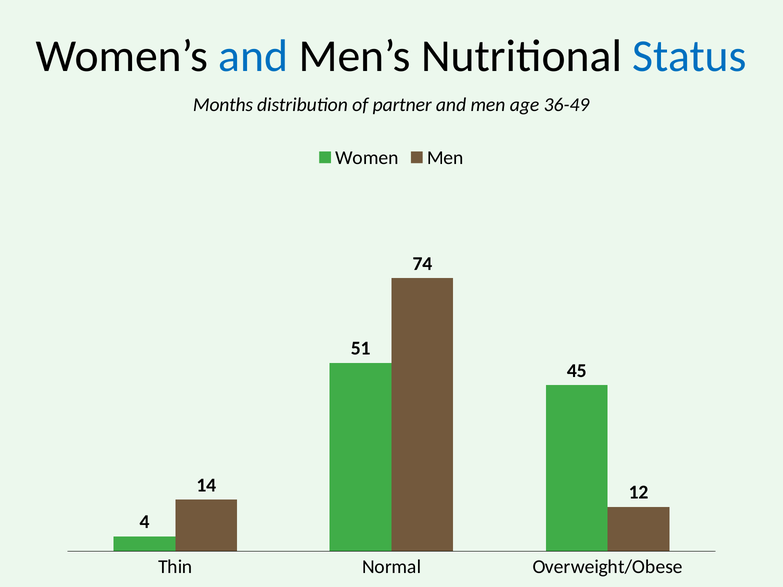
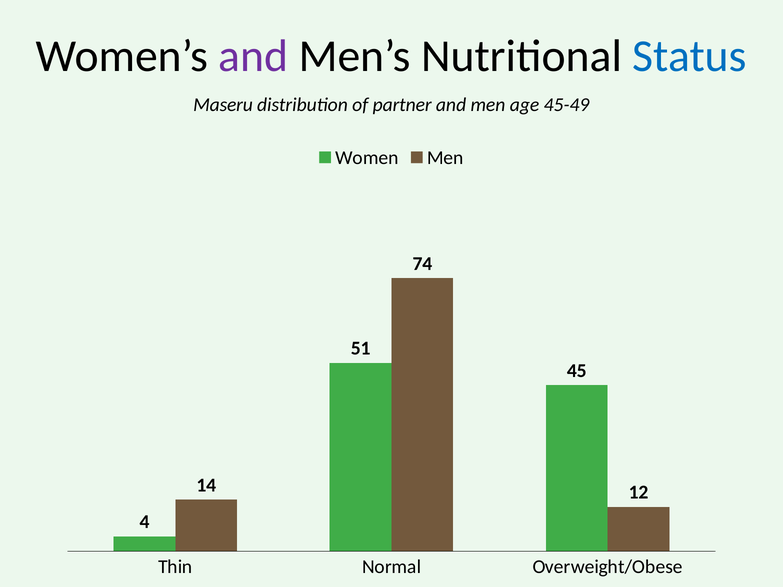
and at (253, 56) colour: blue -> purple
Months: Months -> Maseru
36-49: 36-49 -> 45-49
